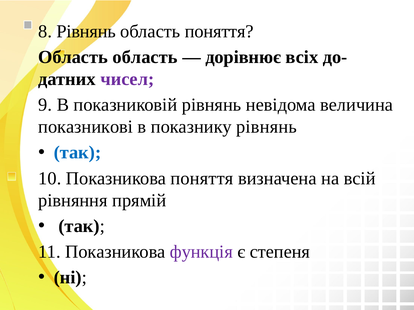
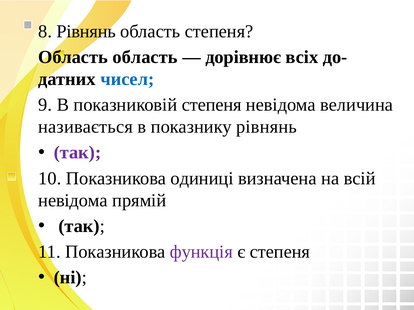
область поняття: поняття -> степеня
чисел colour: purple -> blue
показниковій рівнянь: рівнянь -> степеня
показникові: показникові -> називається
так at (78, 153) colour: blue -> purple
Показникова поняття: поняття -> одиниці
рівняння at (73, 201): рівняння -> невідома
